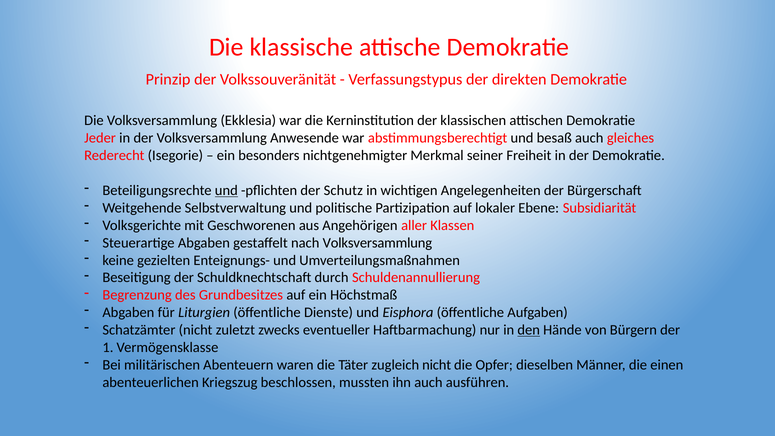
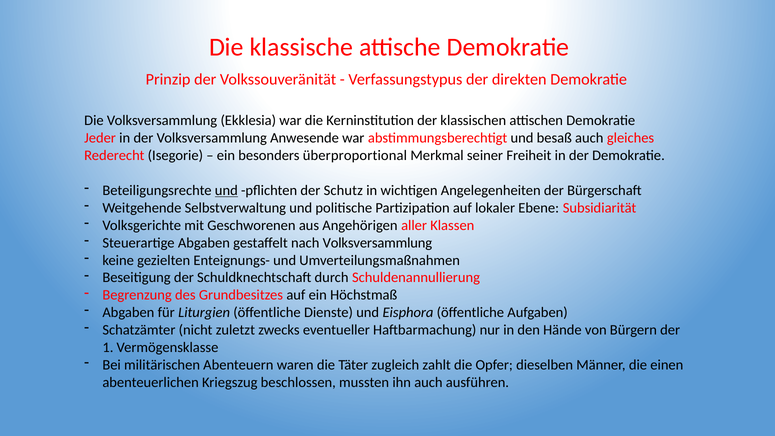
nichtgenehmigter: nichtgenehmigter -> überproportional
den underline: present -> none
zugleich nicht: nicht -> zahlt
